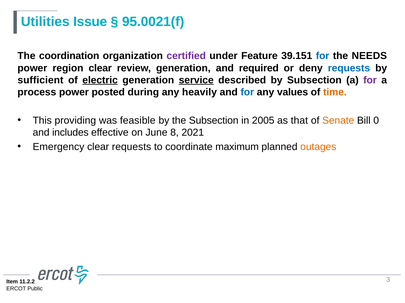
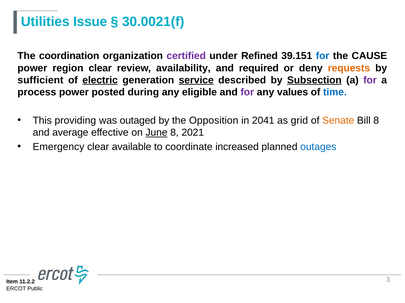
95.0021(f: 95.0021(f -> 30.0021(f
Feature: Feature -> Refined
NEEDS: NEEDS -> CAUSE
review generation: generation -> availability
requests at (349, 68) colour: blue -> orange
Subsection at (314, 80) underline: none -> present
heavily: heavily -> eligible
for at (247, 92) colour: blue -> purple
time colour: orange -> blue
feasible: feasible -> outaged
the Subsection: Subsection -> Opposition
2005: 2005 -> 2041
that: that -> grid
Bill 0: 0 -> 8
includes: includes -> average
June underline: none -> present
clear requests: requests -> available
maximum: maximum -> increased
outages colour: orange -> blue
